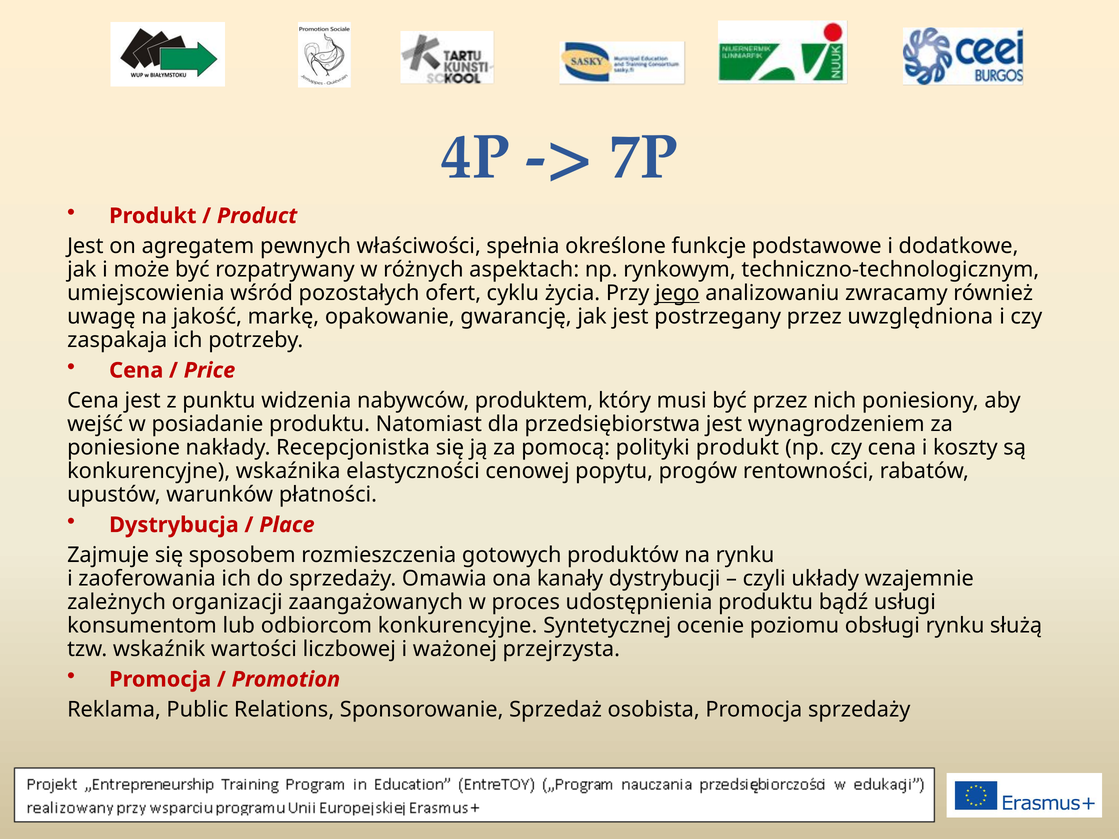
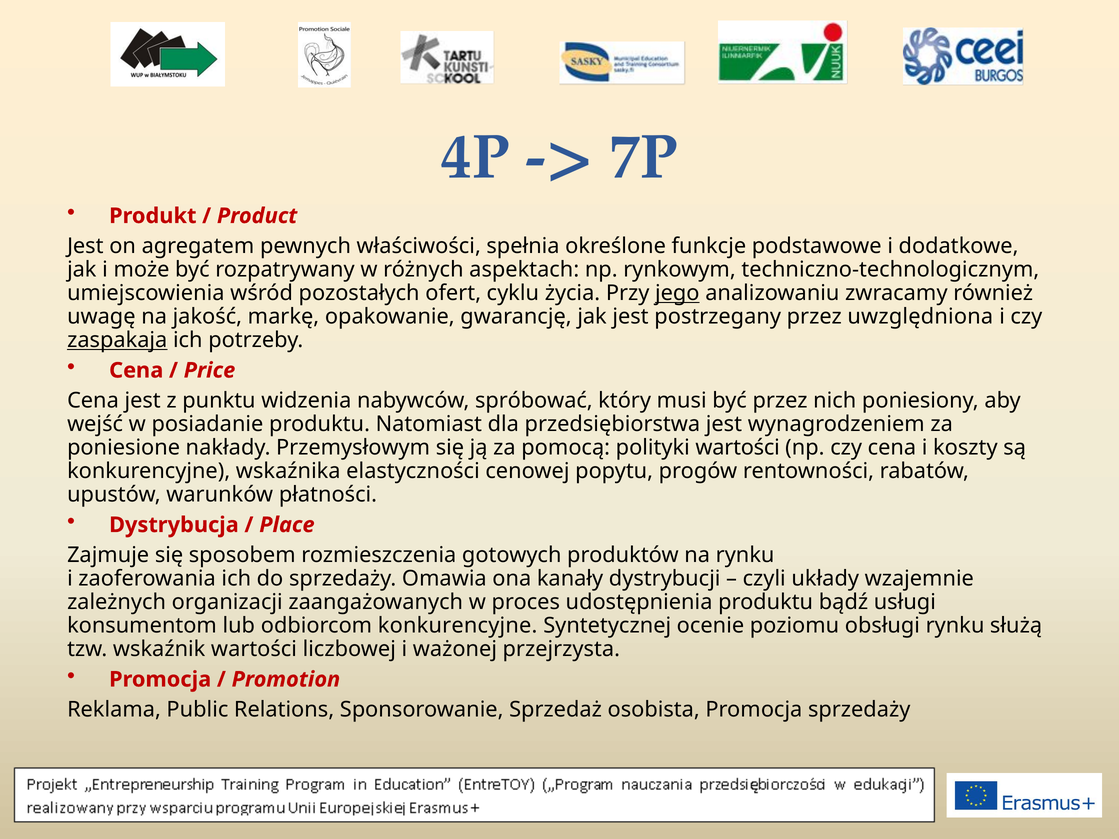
zaspakaja underline: none -> present
produktem: produktem -> spróbować
Recepcjonistka: Recepcjonistka -> Przemysłowym
polityki produkt: produkt -> wartości
